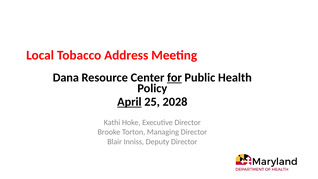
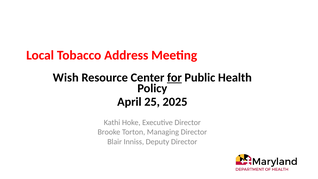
Dana: Dana -> Wish
April underline: present -> none
2028: 2028 -> 2025
